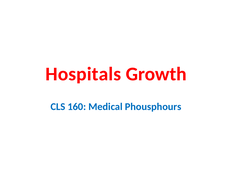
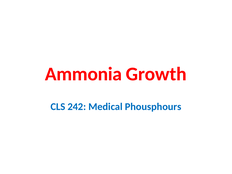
Hospitals: Hospitals -> Ammonia
160: 160 -> 242
